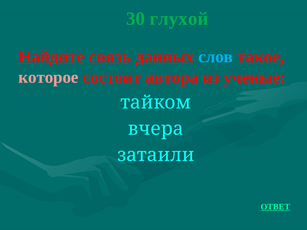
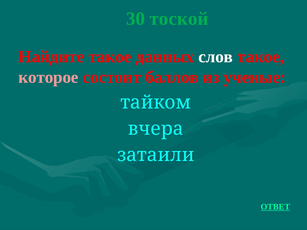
глухой: глухой -> тоской
Найдите связь: связь -> такое
слов colour: light blue -> white
автора: автора -> баллов
